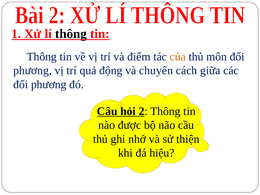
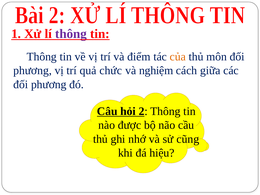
thông at (71, 34) colour: black -> purple
động: động -> chức
chuyến: chuyến -> nghiệm
thiện: thiện -> cũng
